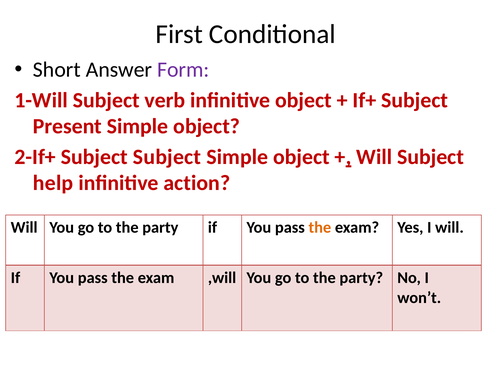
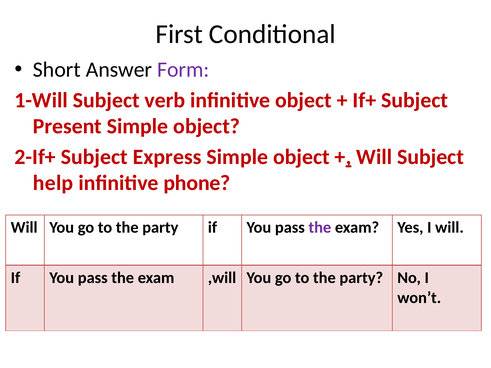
Subject Subject: Subject -> Express
action: action -> phone
the at (320, 228) colour: orange -> purple
